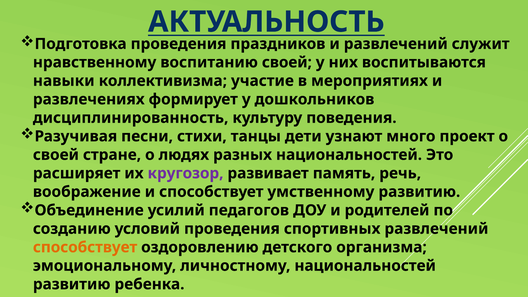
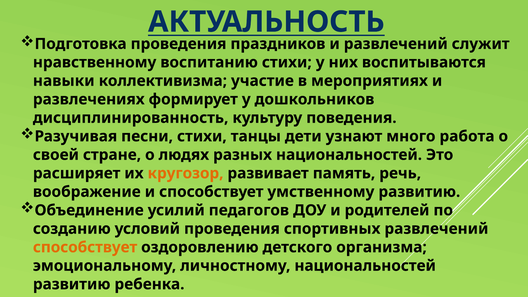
воспитанию своей: своей -> стихи
проект: проект -> работа
кругозор colour: purple -> orange
